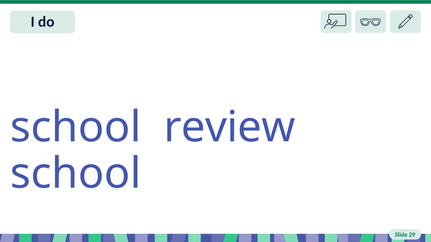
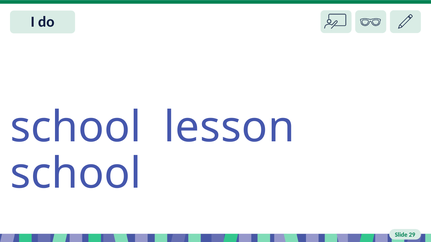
review: review -> lesson
